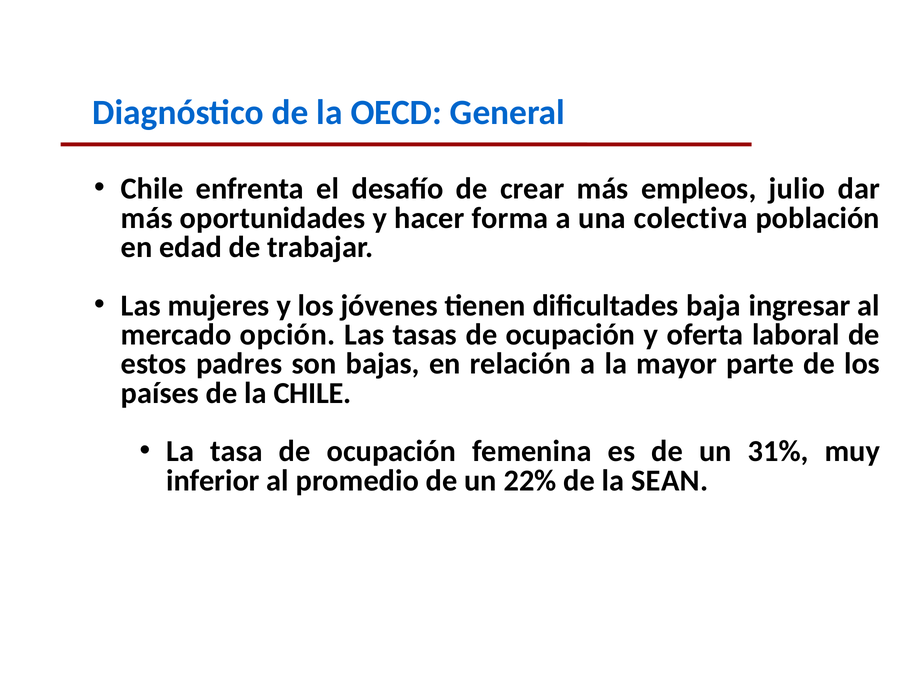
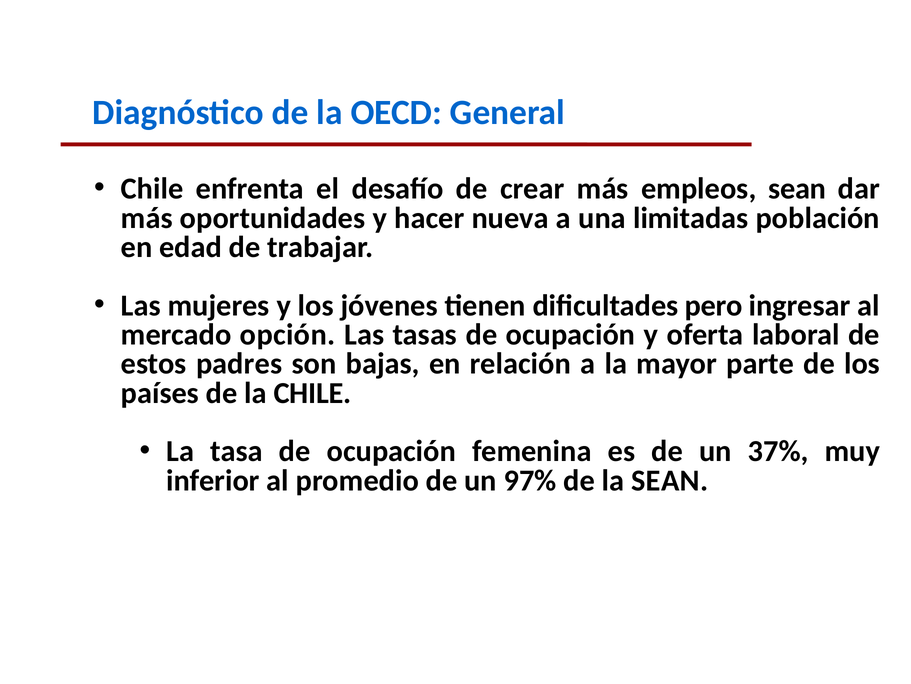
empleos julio: julio -> sean
forma: forma -> nueva
colectiva: colectiva -> limitadas
baja: baja -> pero
31%: 31% -> 37%
22%: 22% -> 97%
